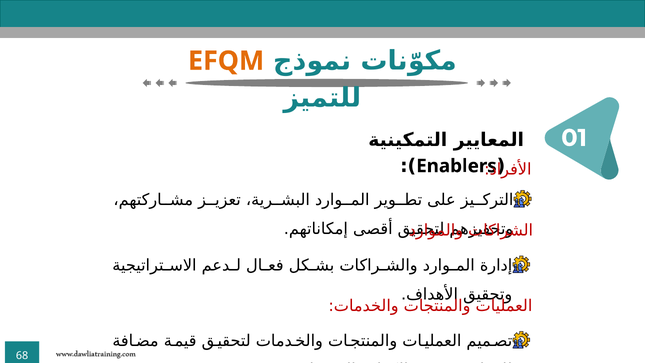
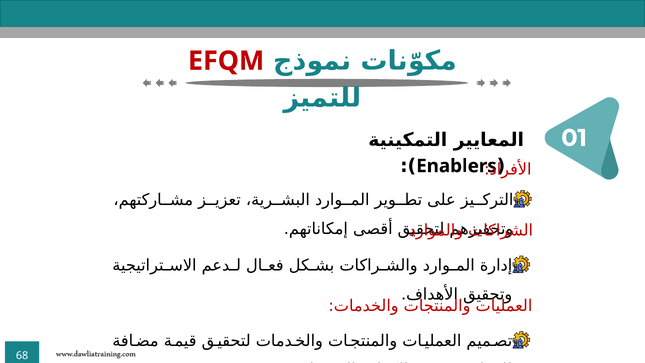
EFQM colour: orange -> red
